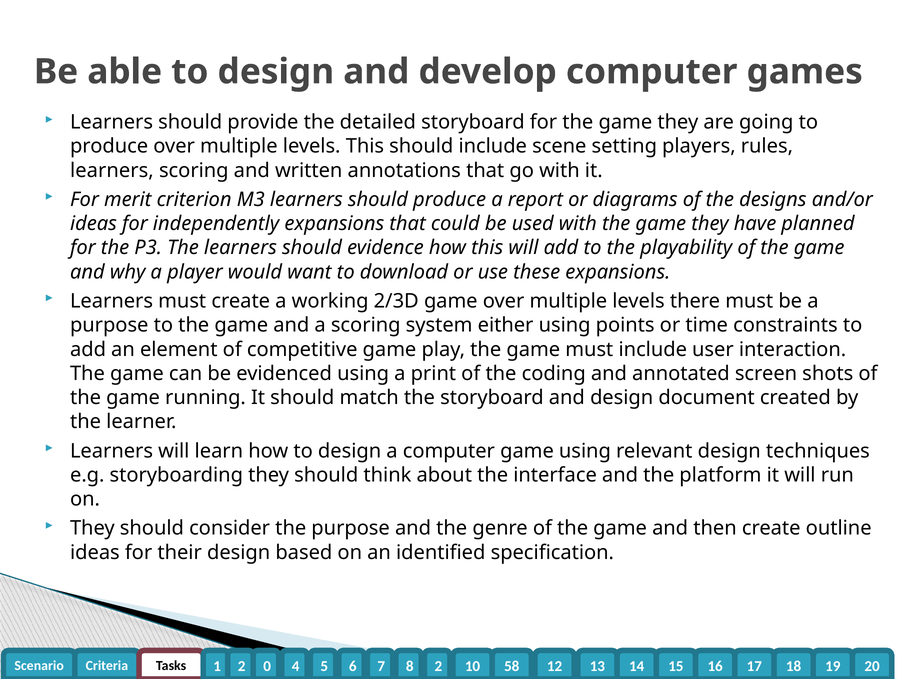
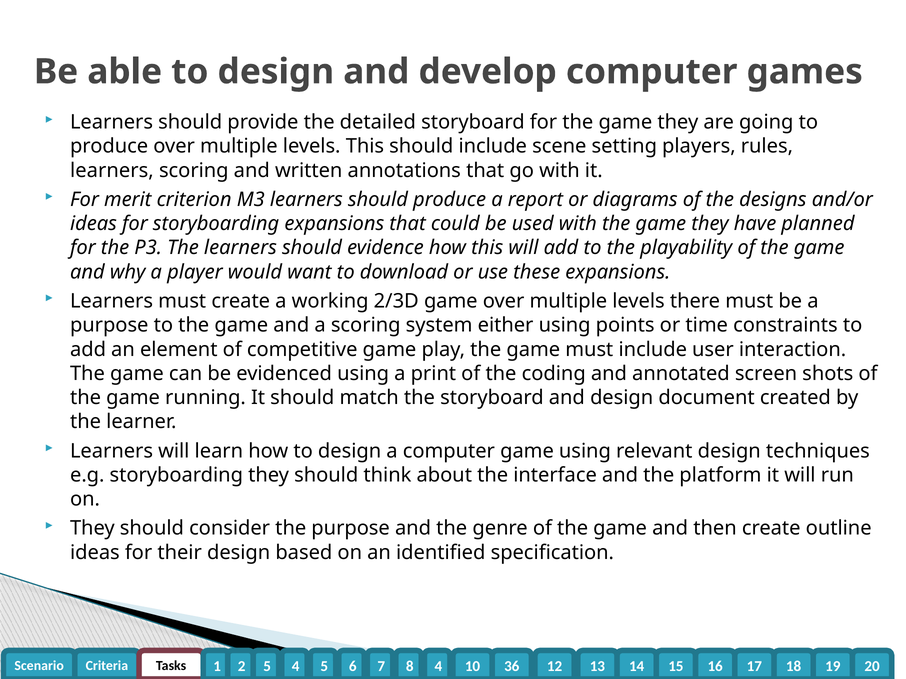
for independently: independently -> storyboarding
2 0: 0 -> 5
8 2: 2 -> 4
58: 58 -> 36
